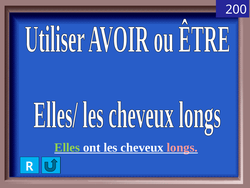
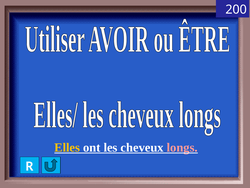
Elles colour: light green -> yellow
